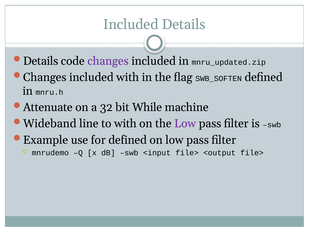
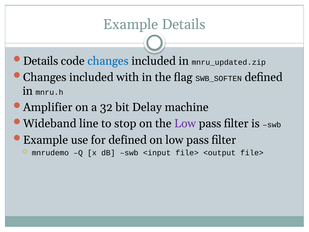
Included at (131, 24): Included -> Example
changes at (108, 61) colour: purple -> blue
Attenuate: Attenuate -> Amplifier
While: While -> Delay
to with: with -> stop
